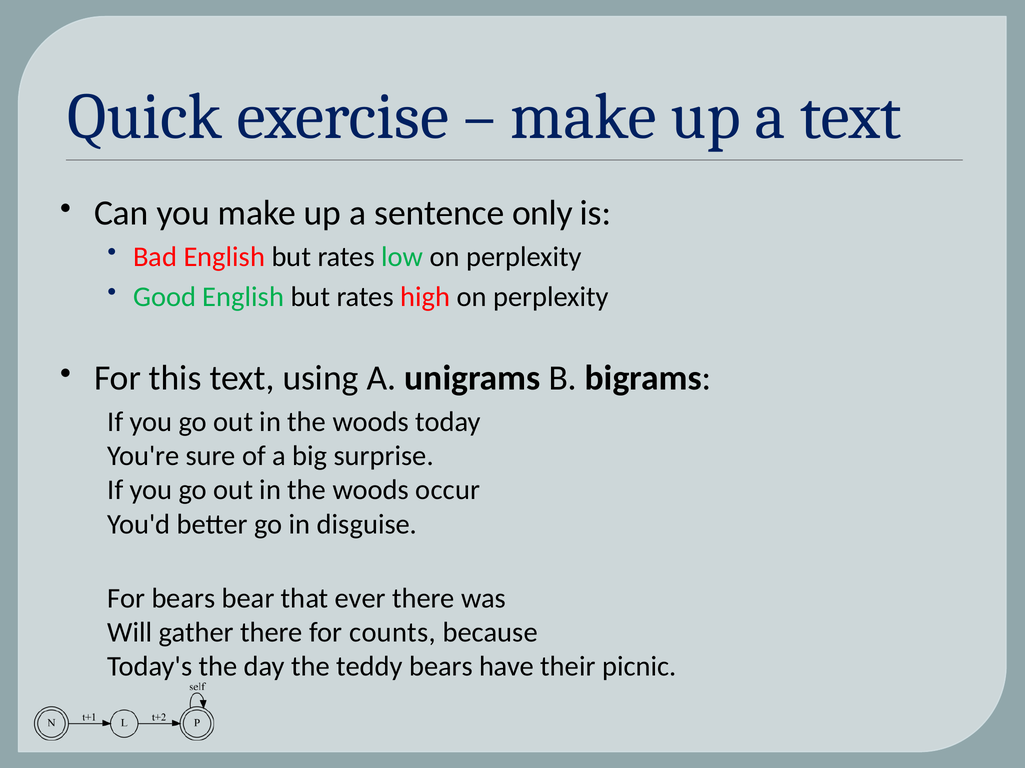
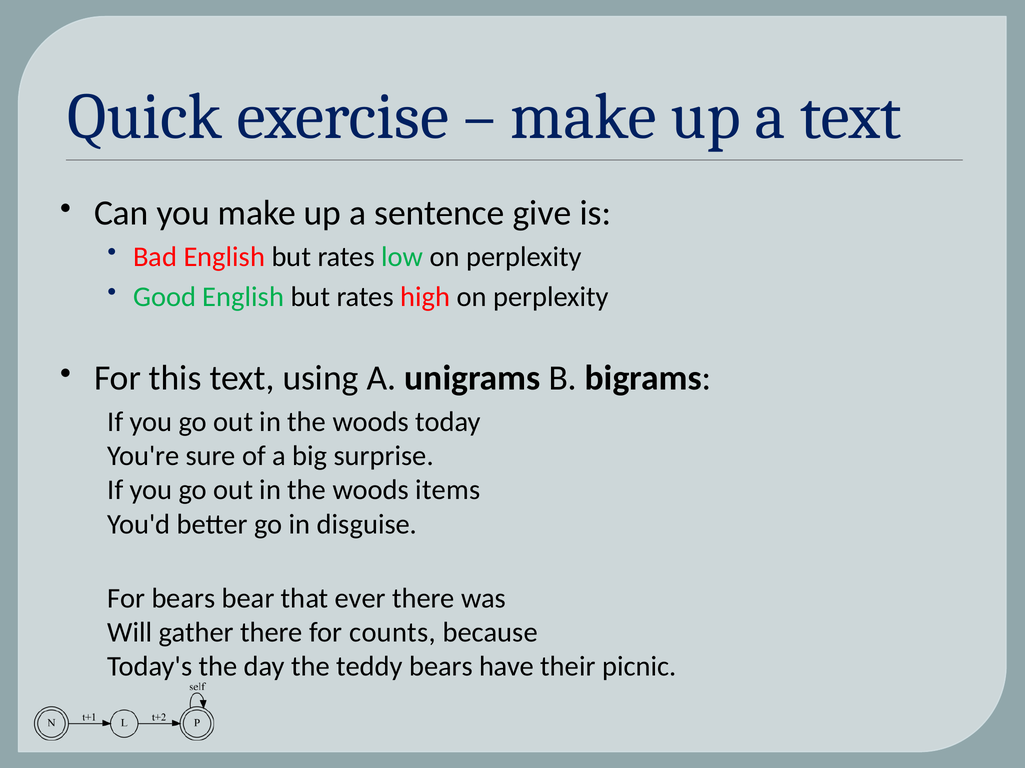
only: only -> give
occur: occur -> items
